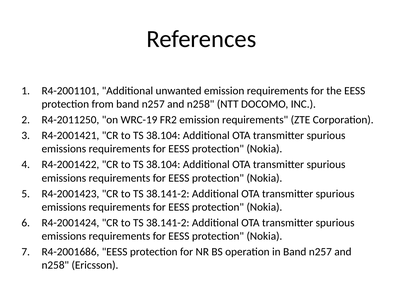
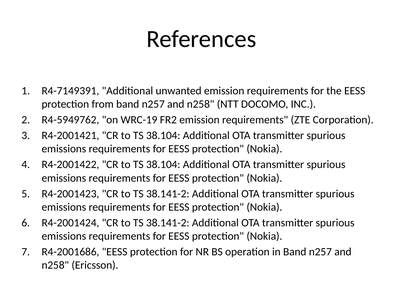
R4-2001101: R4-2001101 -> R4-7149391
R4-2011250: R4-2011250 -> R4-5949762
